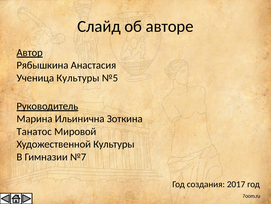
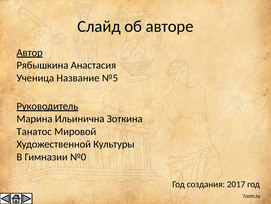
Ученица Культуры: Культуры -> Название
№7: №7 -> №0
